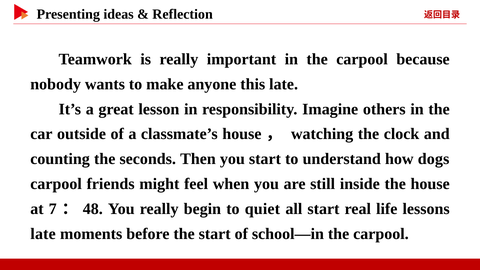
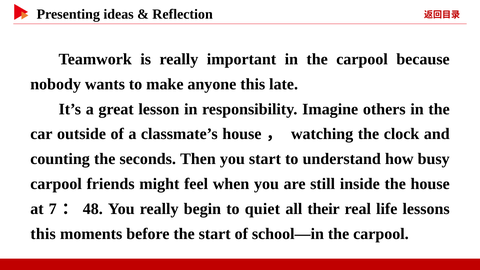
dogs: dogs -> busy
all start: start -> their
late at (43, 234): late -> this
